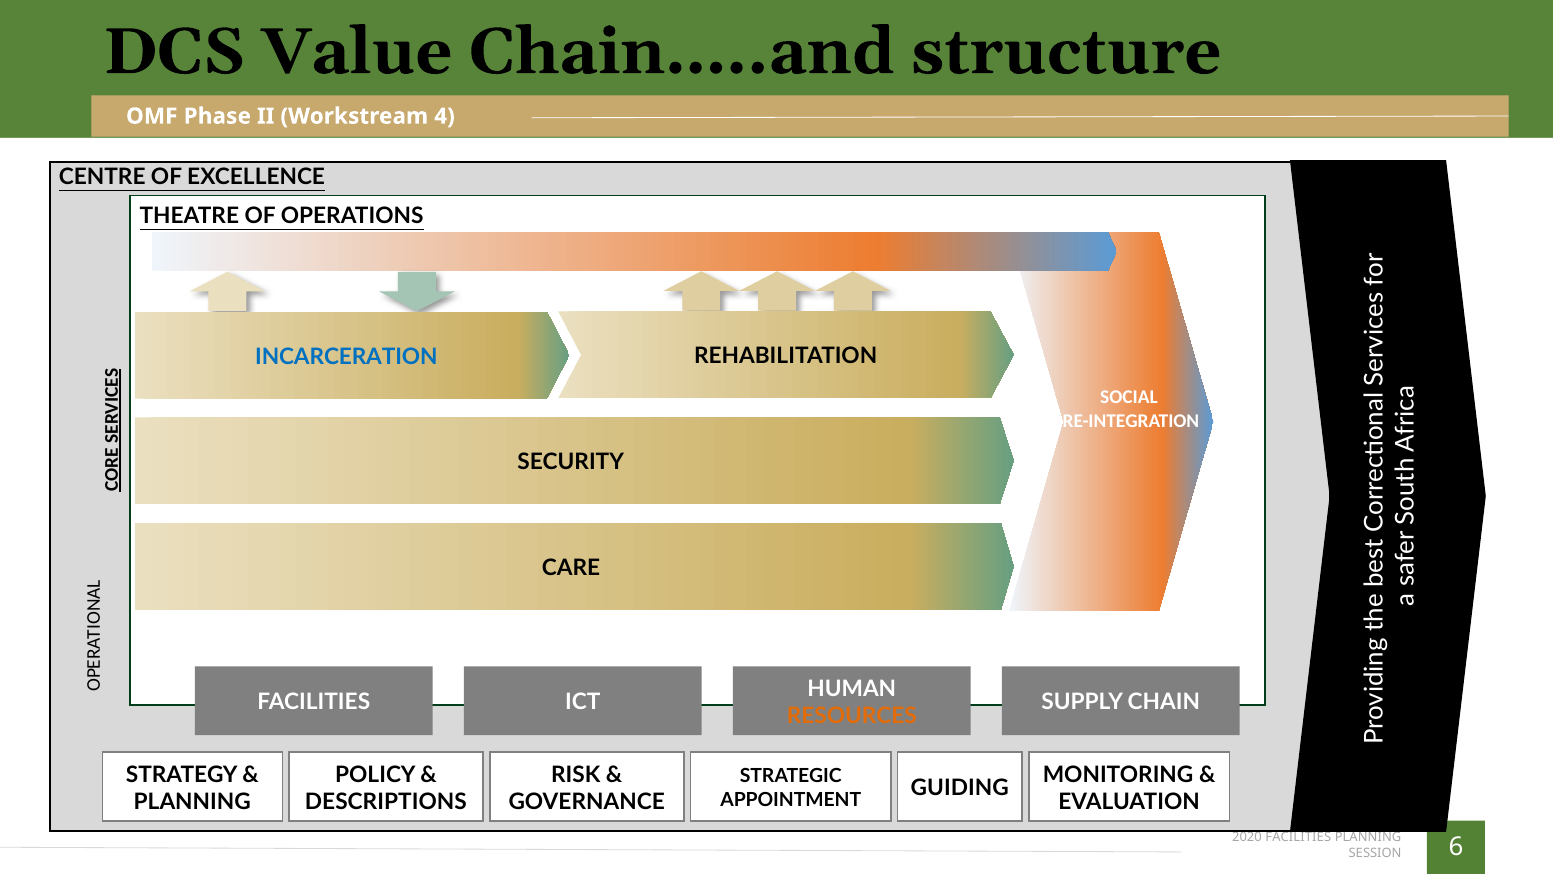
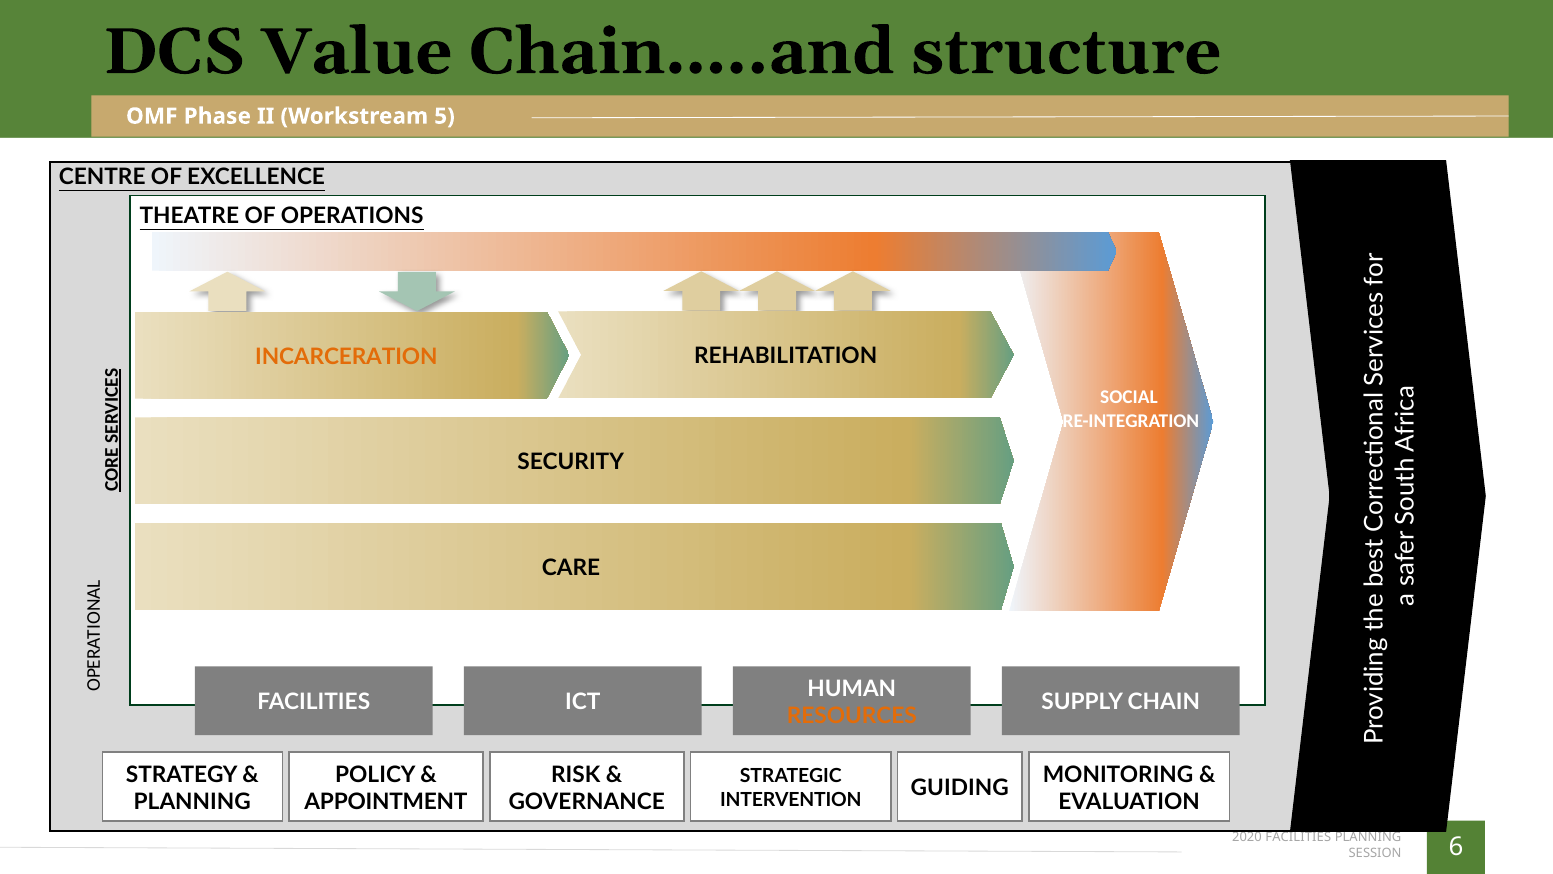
4: 4 -> 5
INCARCERATION colour: blue -> orange
APPOINTMENT: APPOINTMENT -> INTERVENTION
DESCRIPTIONS: DESCRIPTIONS -> APPOINTMENT
